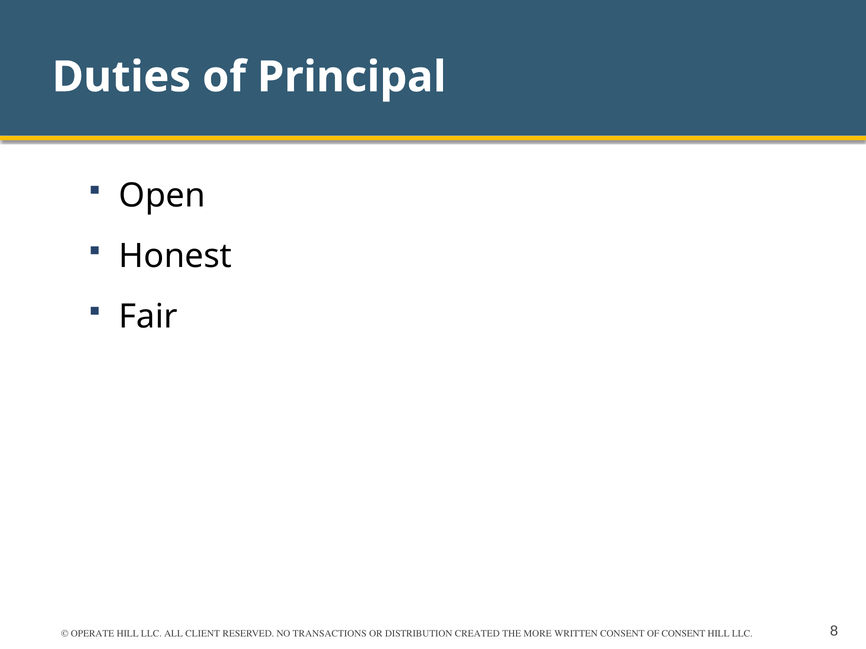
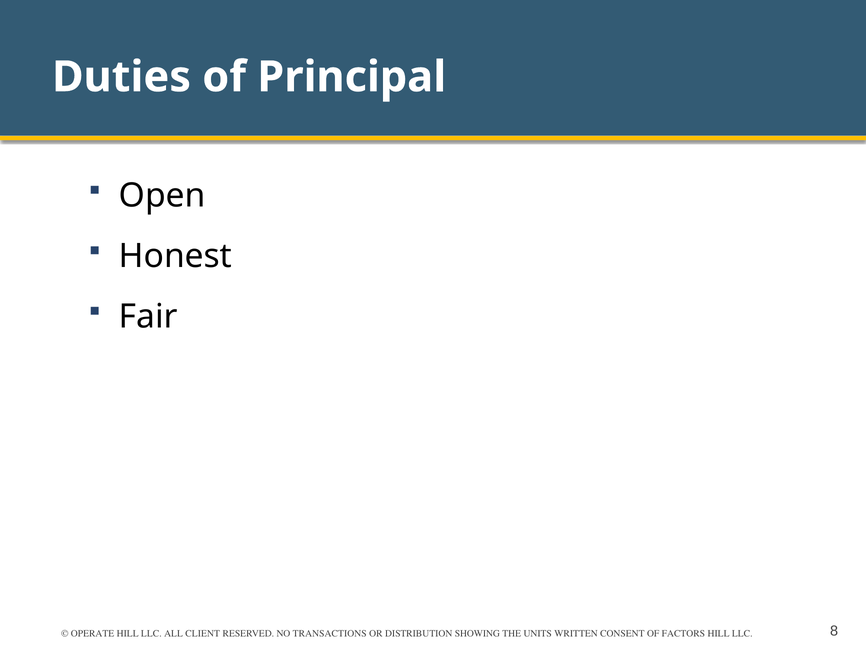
CREATED: CREATED -> SHOWING
MORE: MORE -> UNITS
OF CONSENT: CONSENT -> FACTORS
